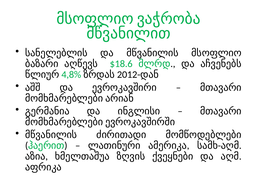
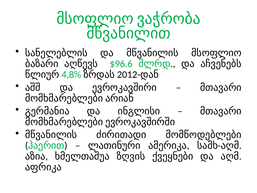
$18.6: $18.6 -> $96.6
